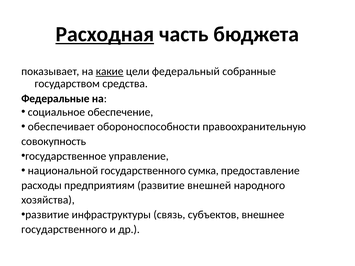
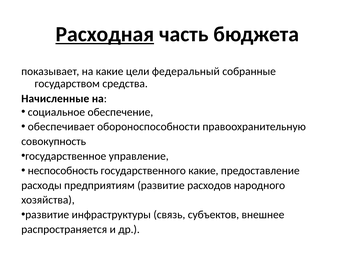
какие at (110, 71) underline: present -> none
Федеральные: Федеральные -> Начисленные
национальной: национальной -> неспособность
государственного сумка: сумка -> какие
внешней: внешней -> расходов
государственного at (64, 230): государственного -> распространяется
